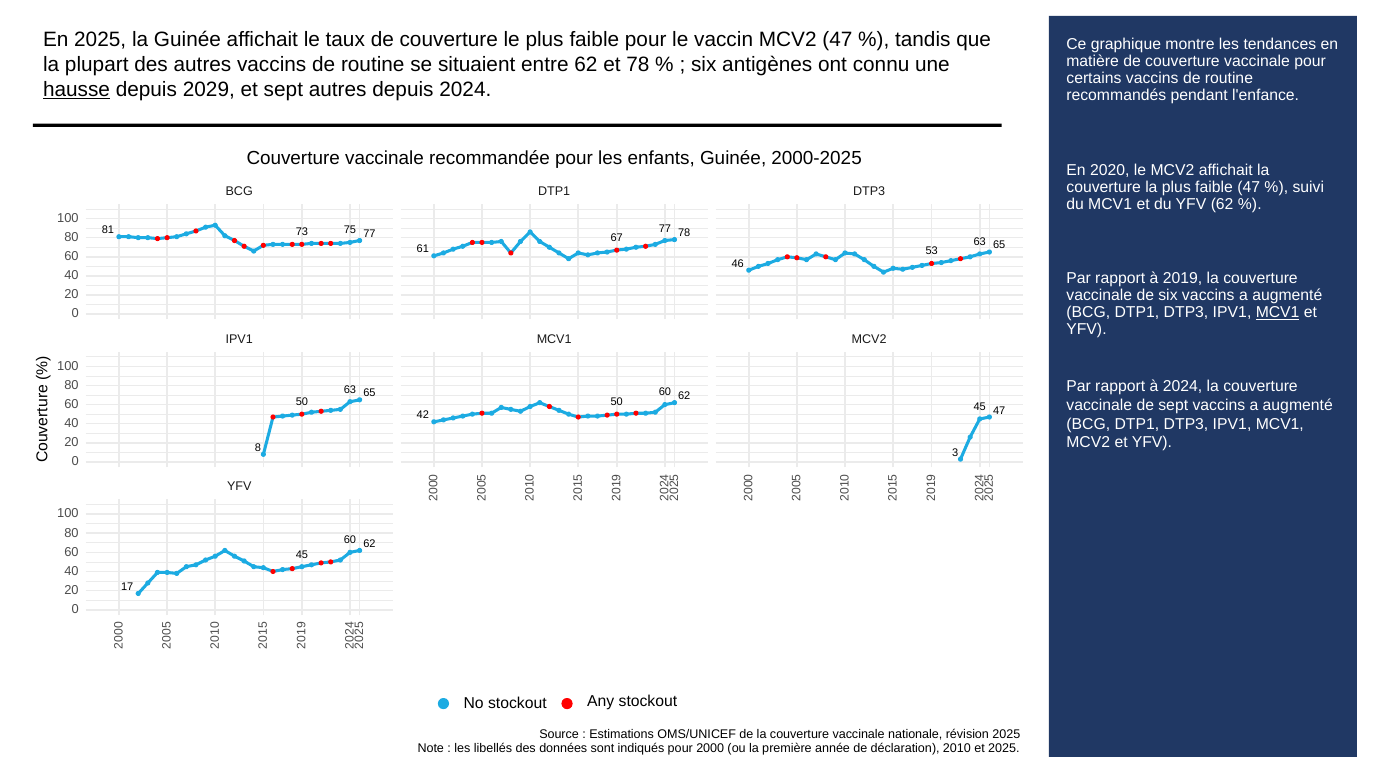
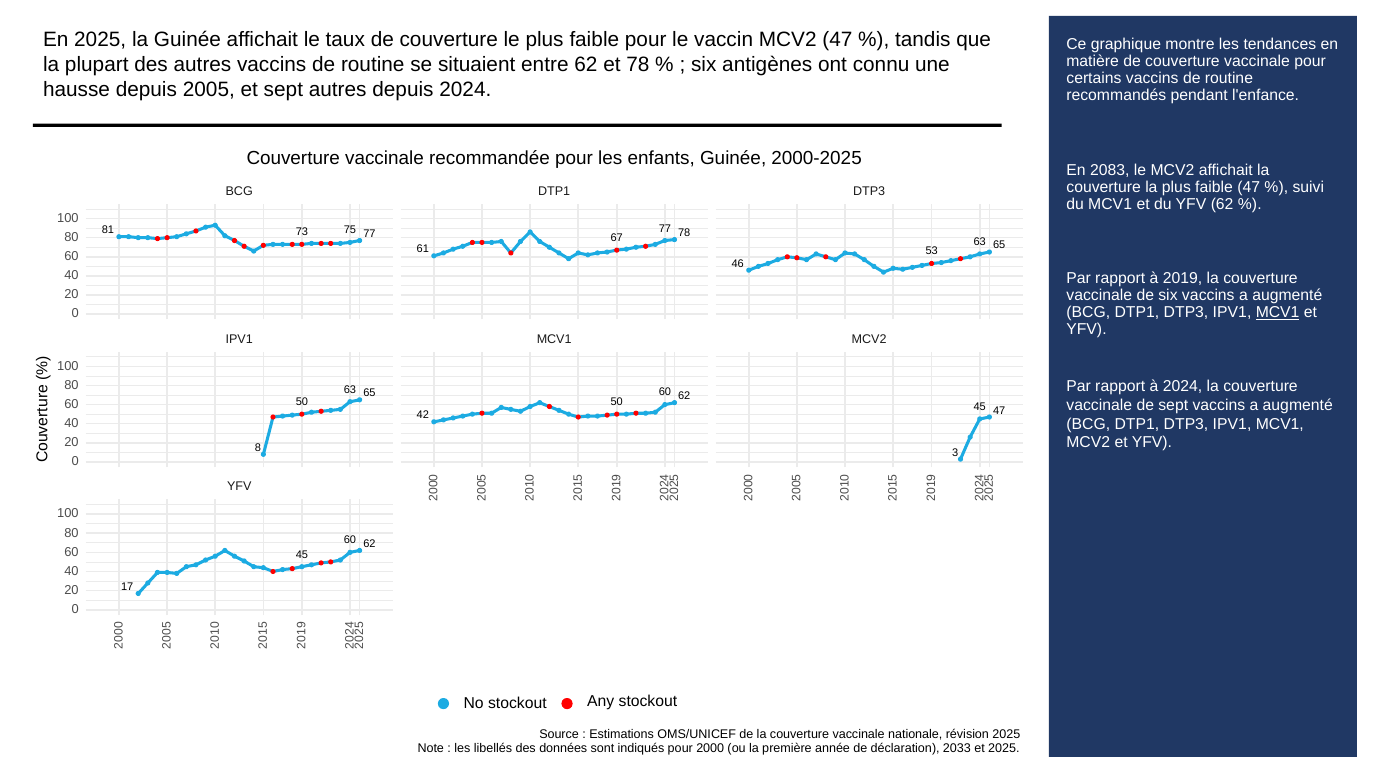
hausse underline: present -> none
2029: 2029 -> 2005
2020: 2020 -> 2083
2010: 2010 -> 2033
